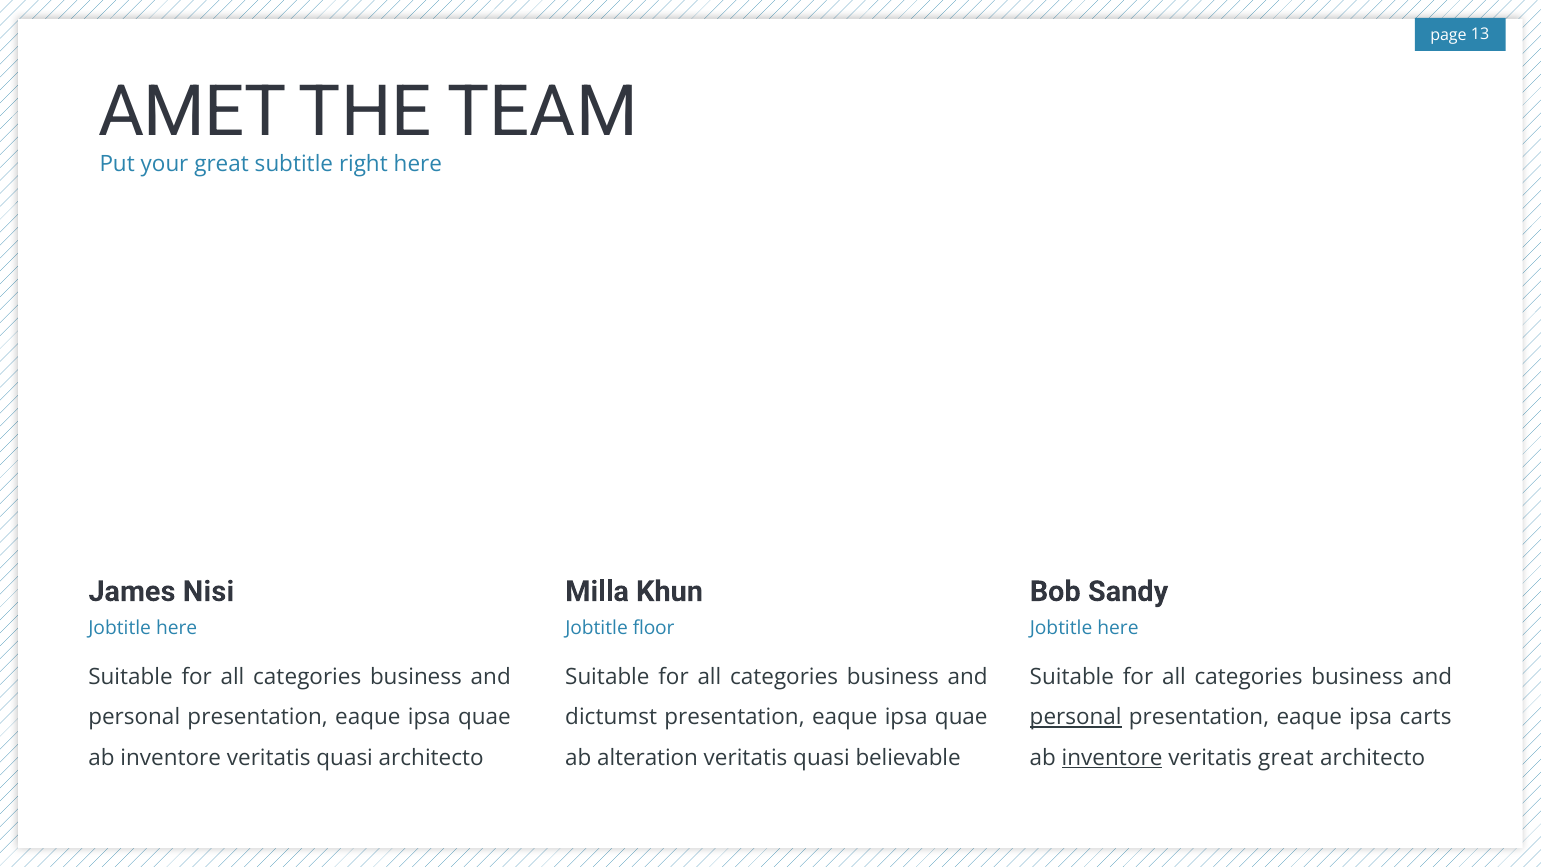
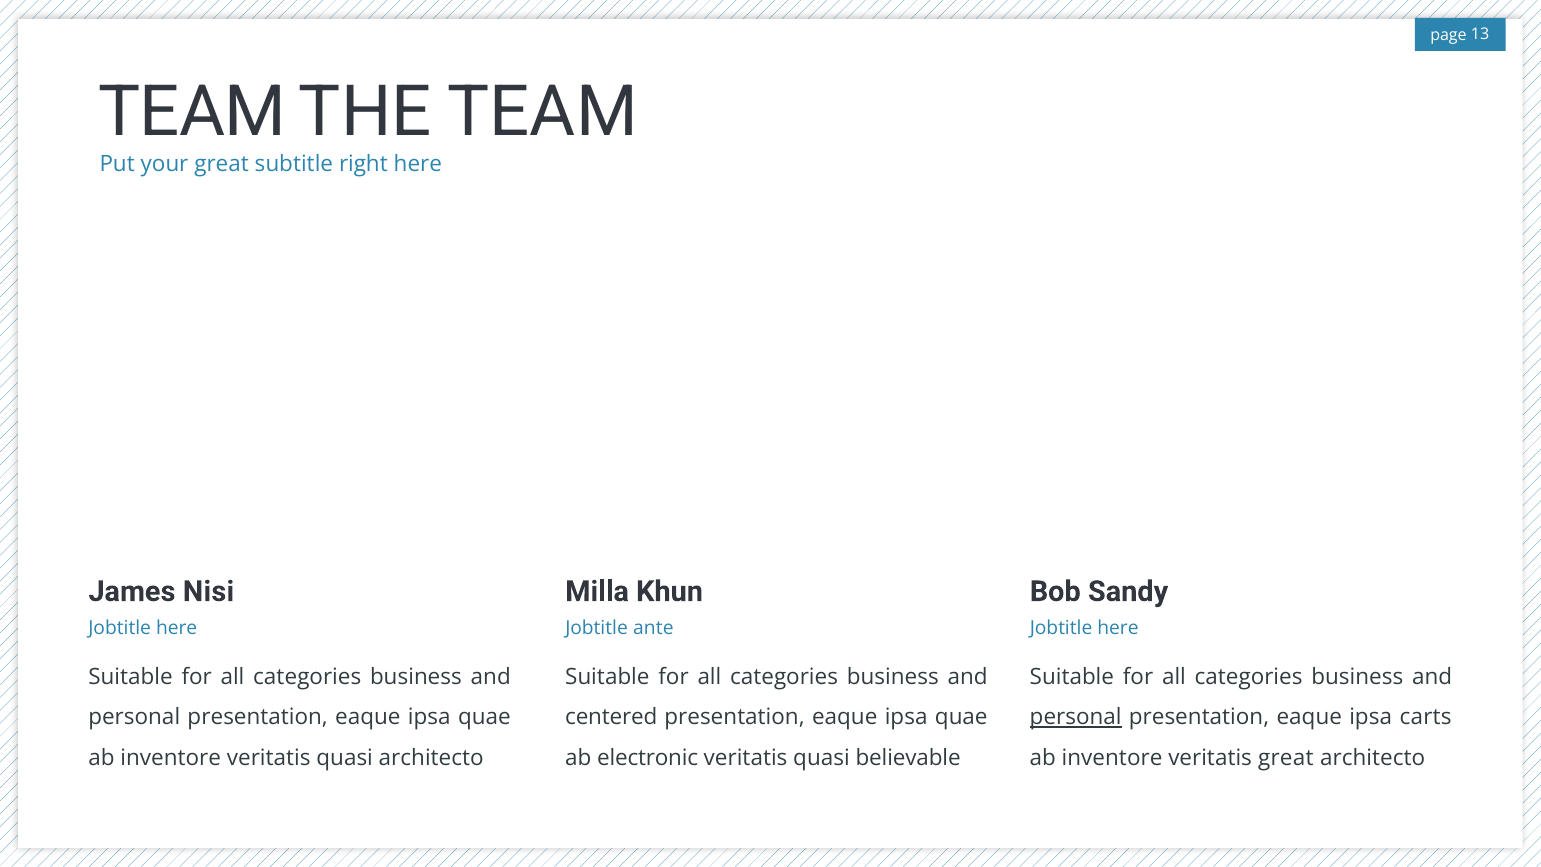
AMET at (192, 112): AMET -> TEAM
floor: floor -> ante
dictumst: dictumst -> centered
alteration: alteration -> electronic
inventore at (1112, 758) underline: present -> none
